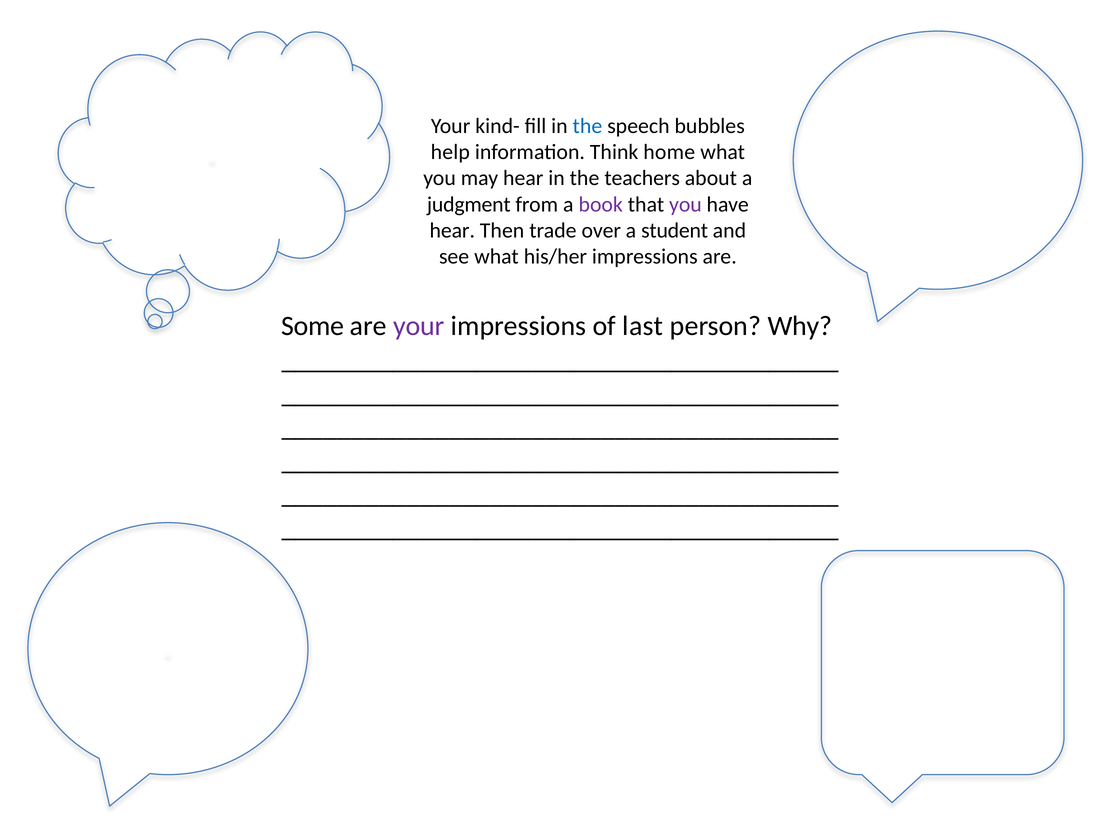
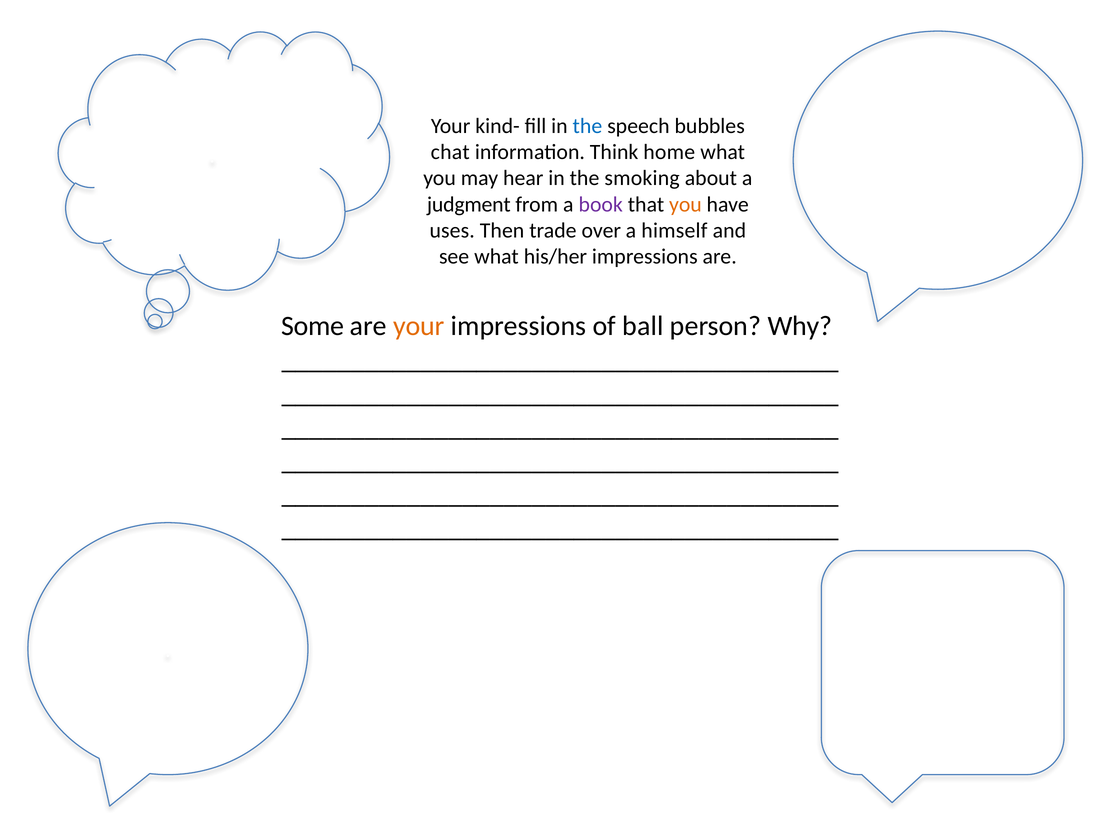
help: help -> chat
teachers: teachers -> smoking
you at (685, 204) colour: purple -> orange
hear at (452, 230): hear -> uses
student: student -> himself
your at (419, 326) colour: purple -> orange
last: last -> ball
